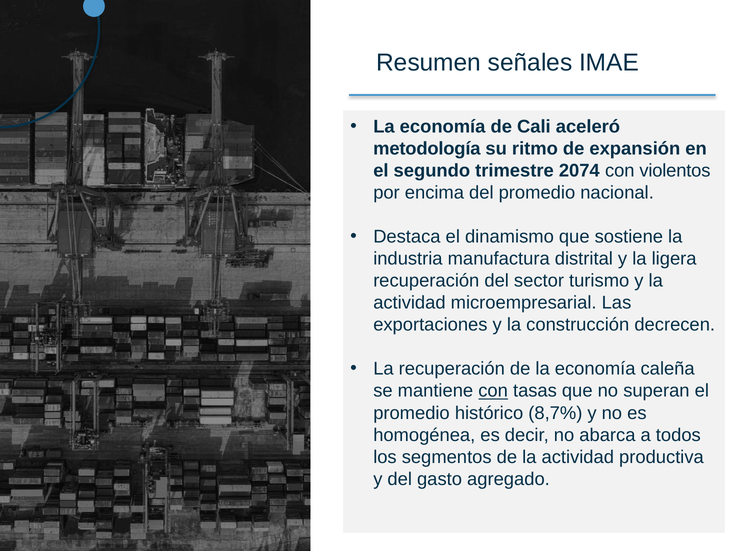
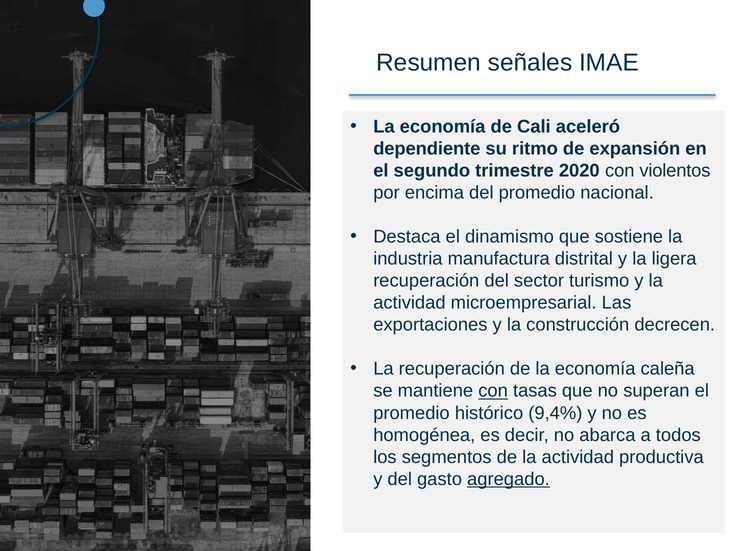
metodología: metodología -> dependiente
2074: 2074 -> 2020
8,7%: 8,7% -> 9,4%
agregado underline: none -> present
